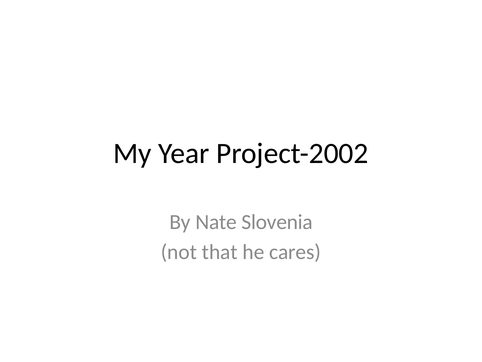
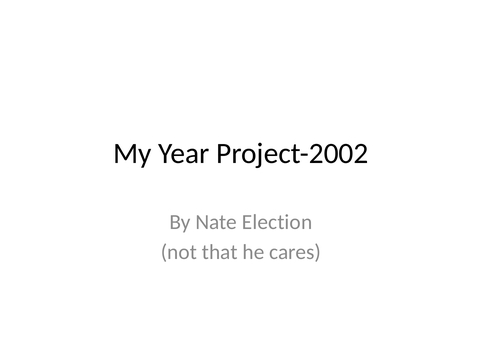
Slovenia: Slovenia -> Election
